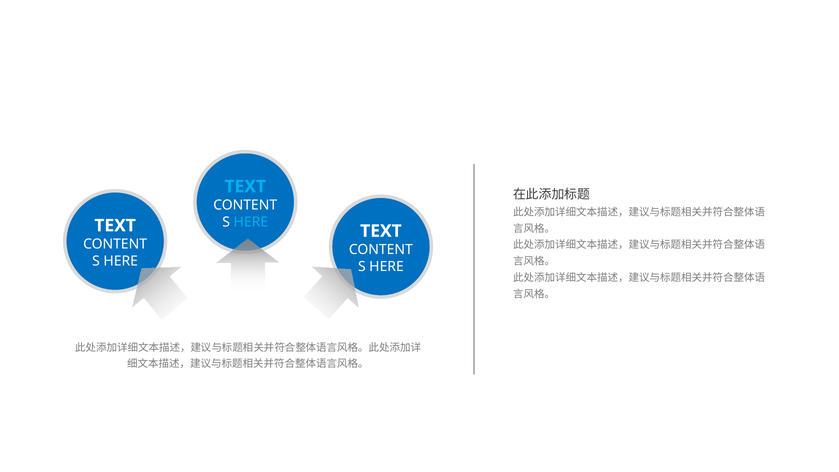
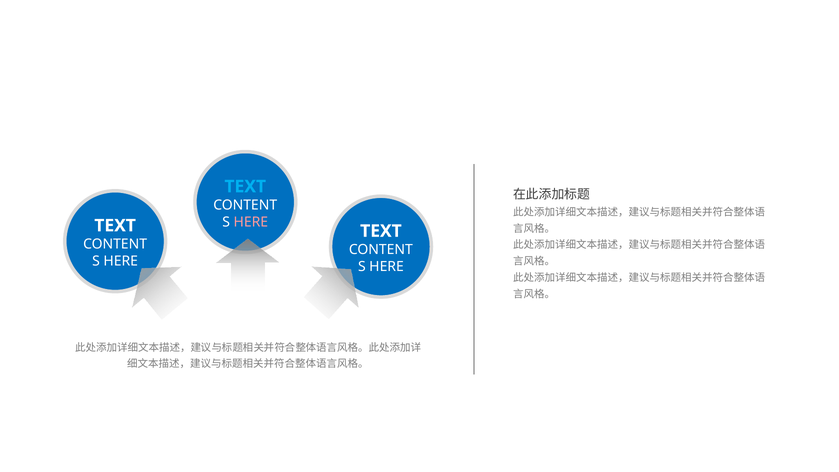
HERE at (251, 222) colour: light blue -> pink
